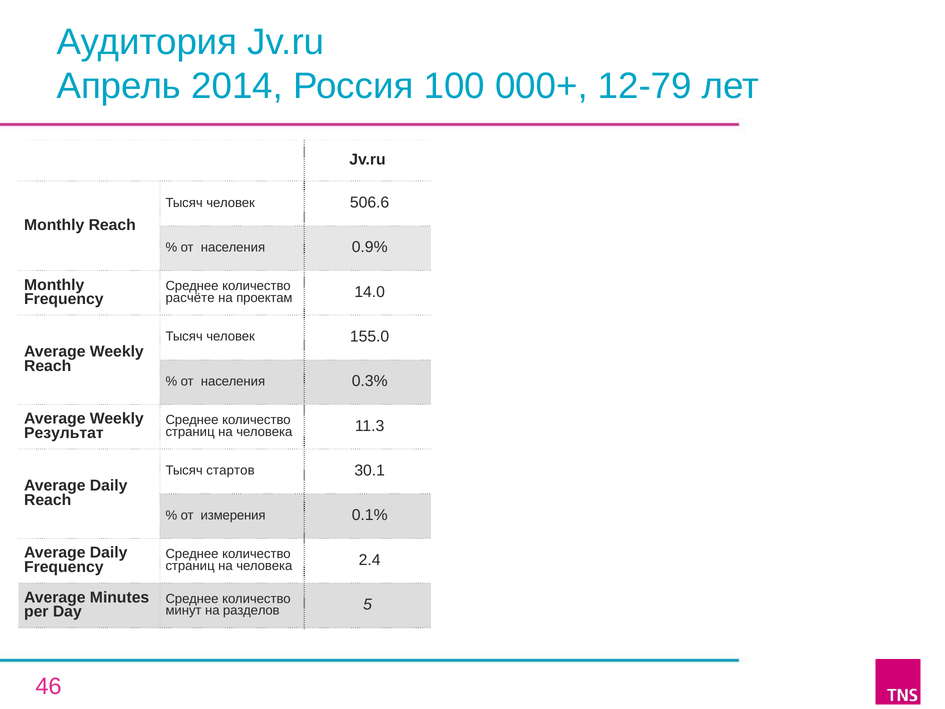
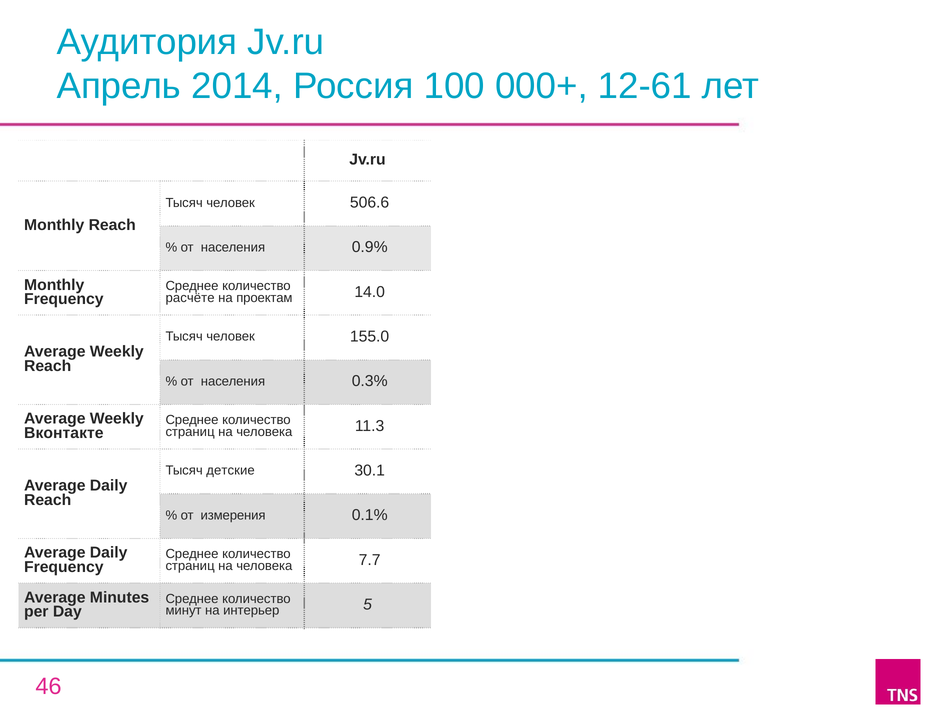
12-79: 12-79 -> 12-61
Результат: Результат -> Вконтакте
стартов: стартов -> детские
2.4: 2.4 -> 7.7
разделов: разделов -> интерьер
